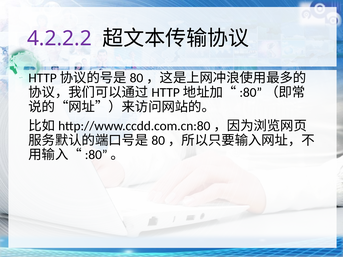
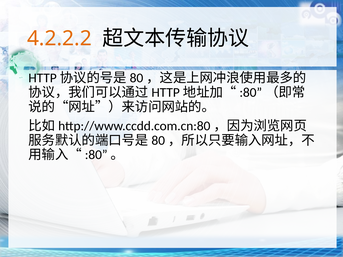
4.2.2.2 colour: purple -> orange
